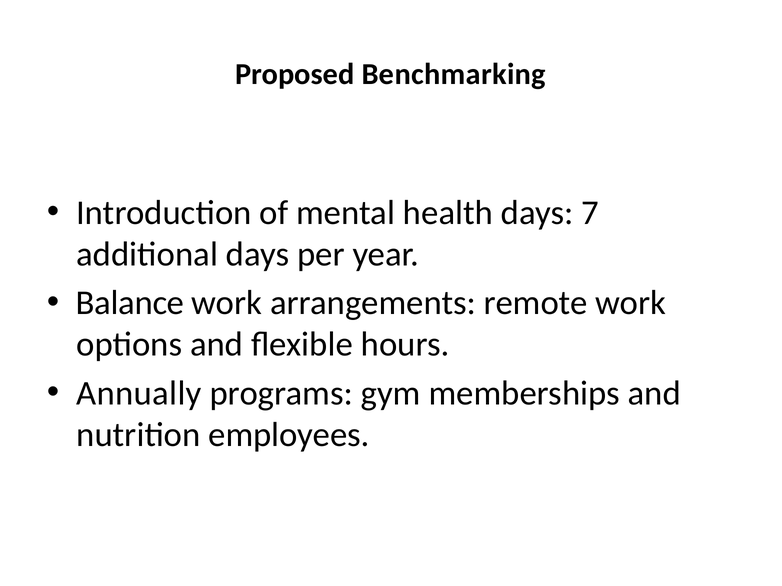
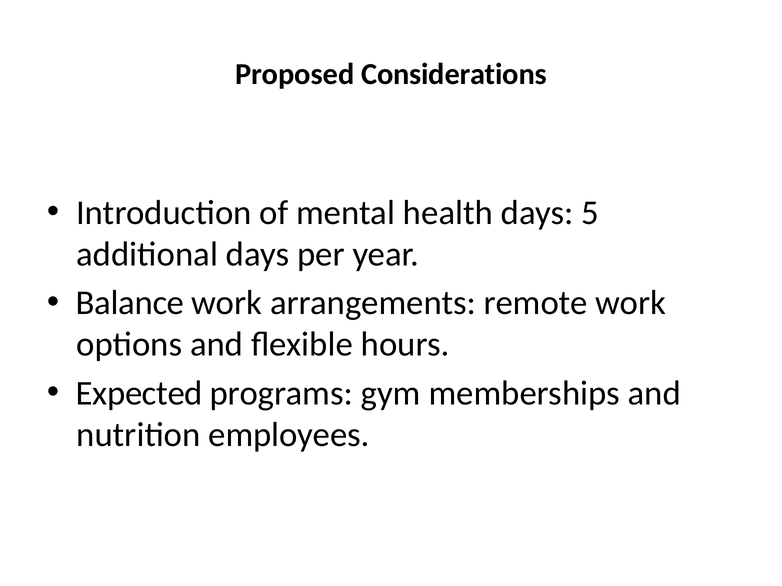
Benchmarking: Benchmarking -> Considerations
7: 7 -> 5
Annually: Annually -> Expected
